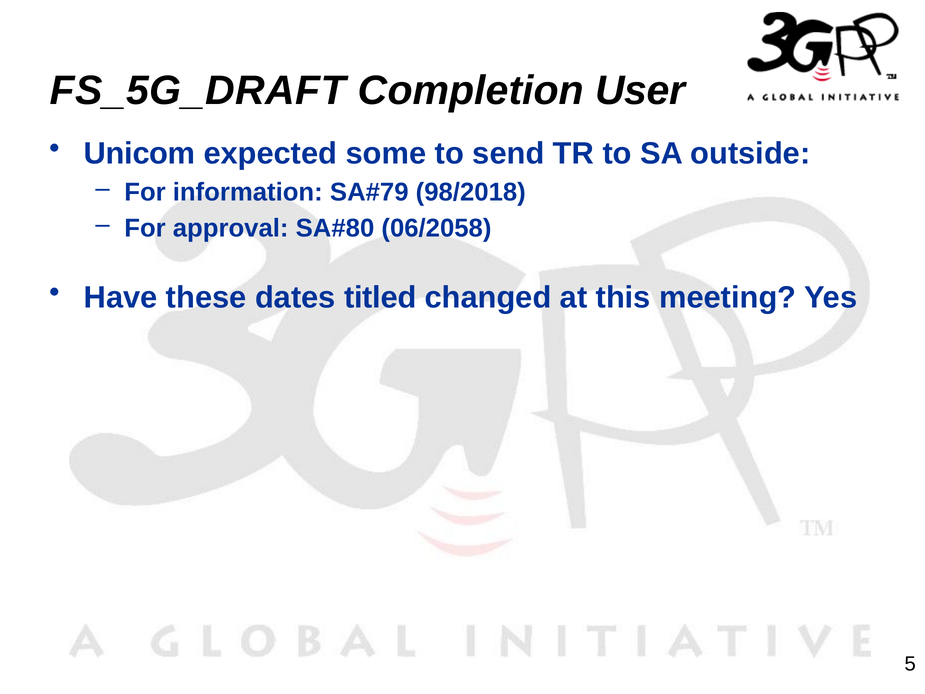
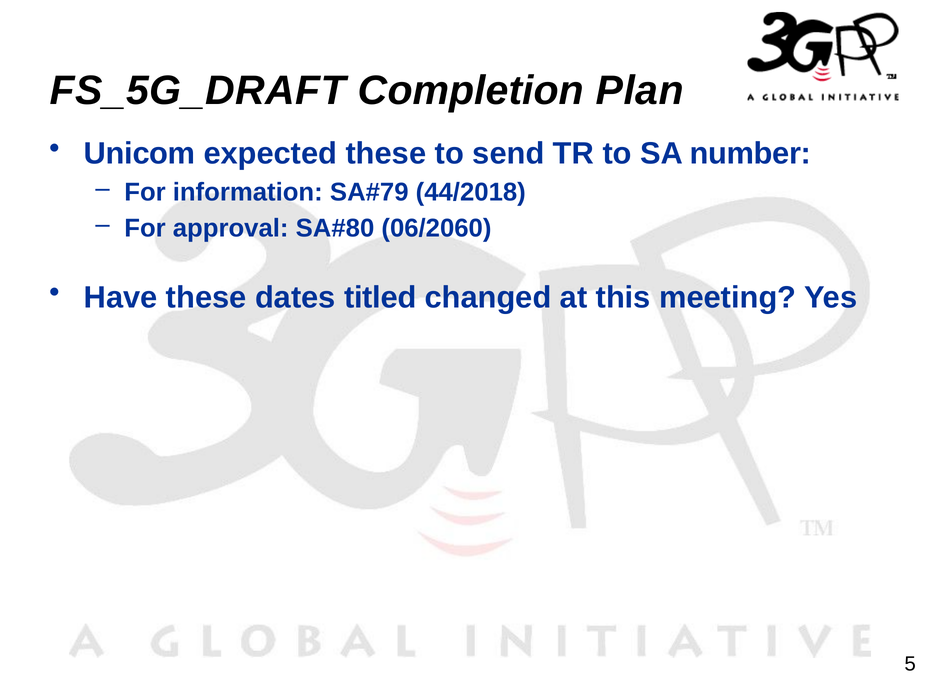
User: User -> Plan
expected some: some -> these
outside: outside -> number
98/2018: 98/2018 -> 44/2018
06/2058: 06/2058 -> 06/2060
